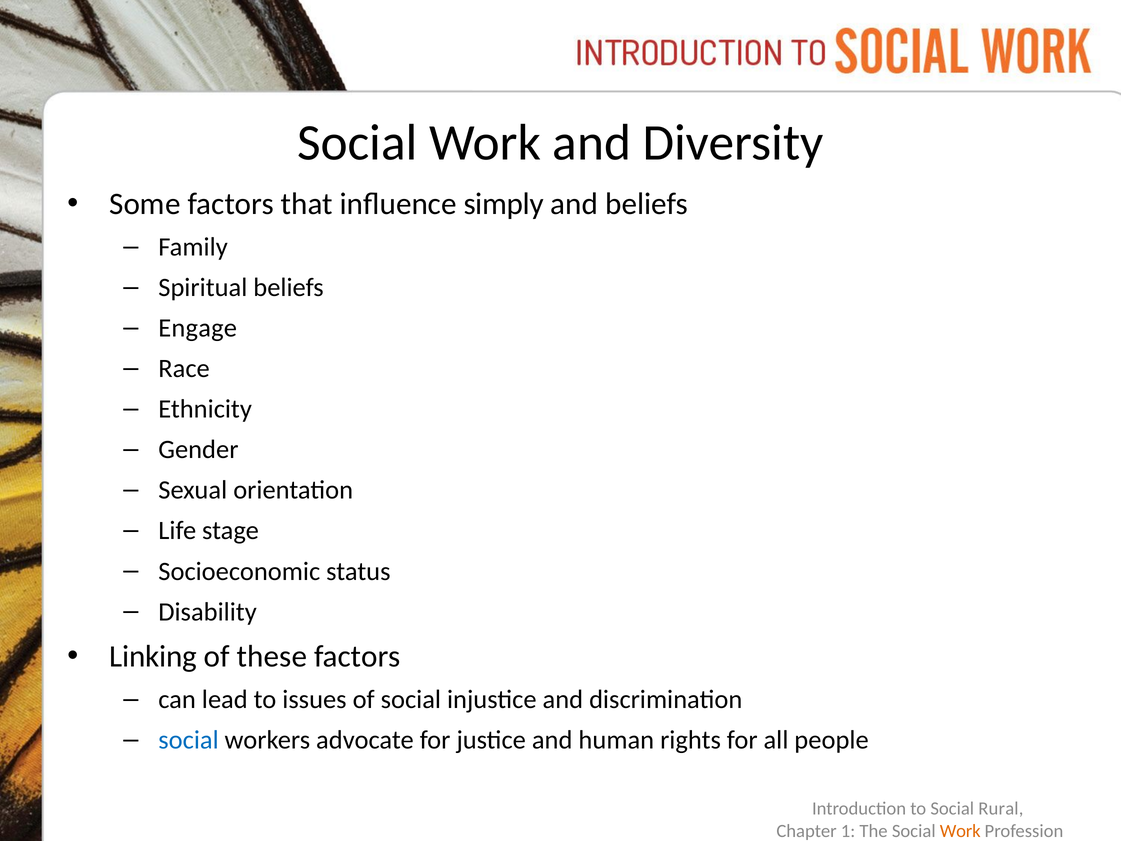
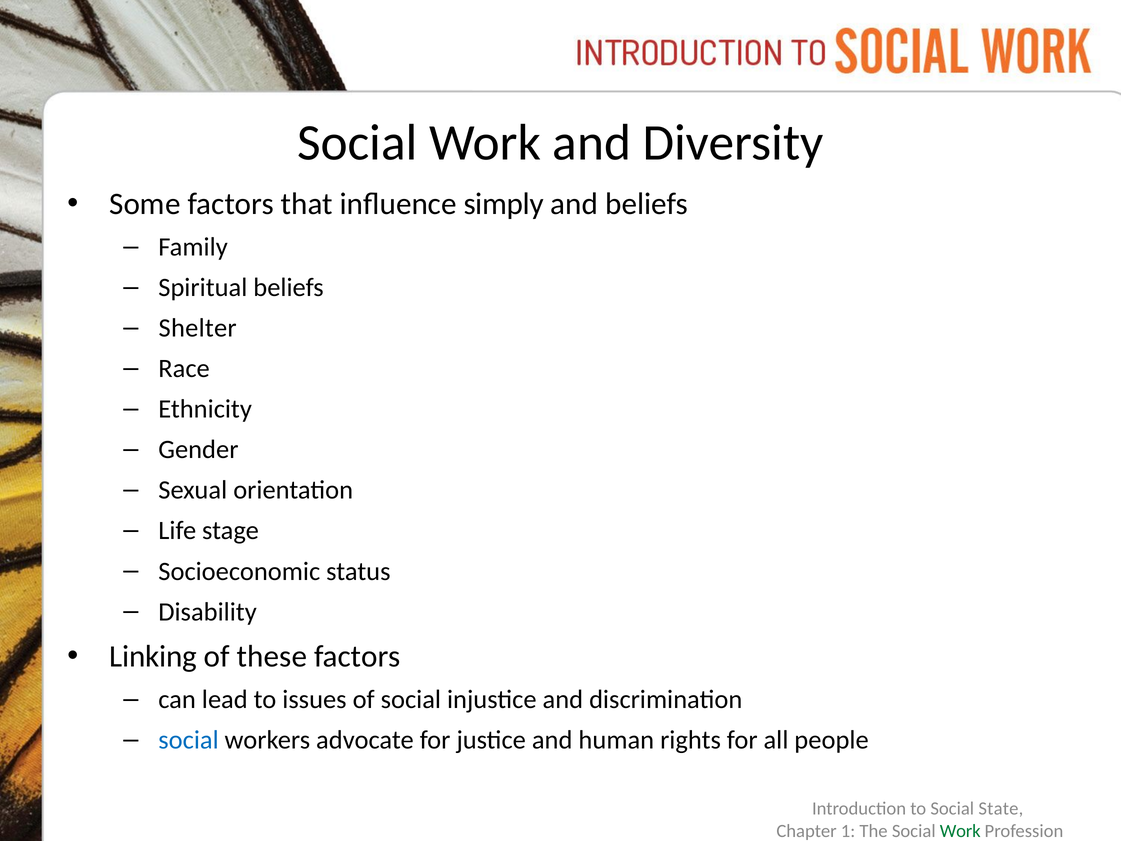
Engage: Engage -> Shelter
Rural: Rural -> State
Work at (960, 831) colour: orange -> green
